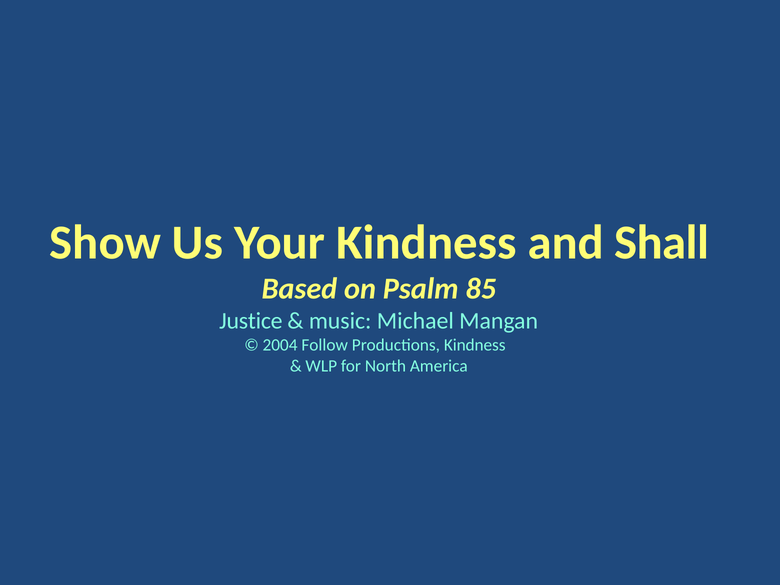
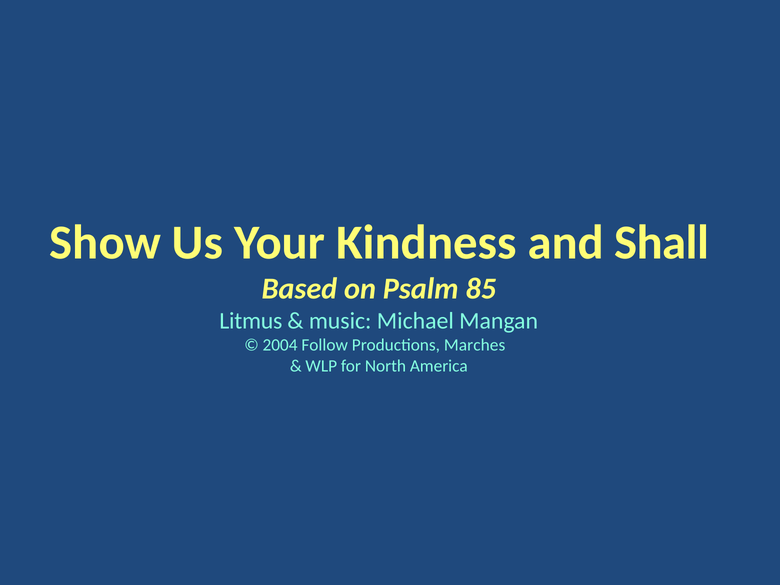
Justice: Justice -> Litmus
Productions Kindness: Kindness -> Marches
